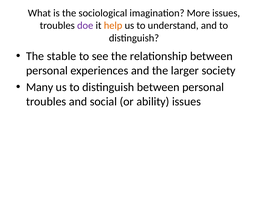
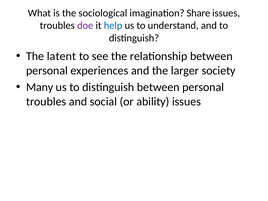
More: More -> Share
help colour: orange -> blue
stable: stable -> latent
